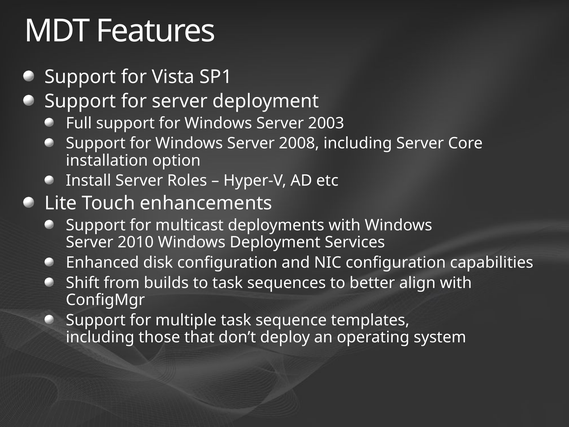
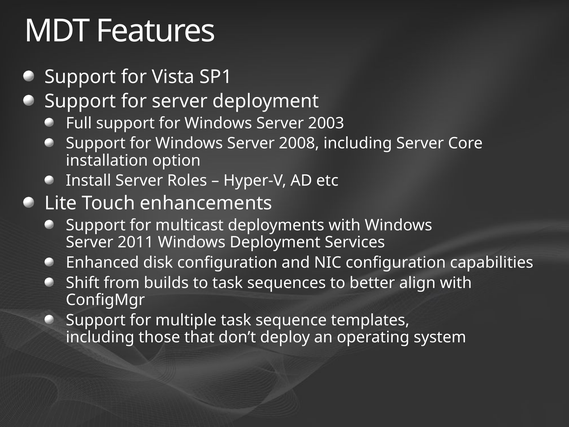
2010: 2010 -> 2011
